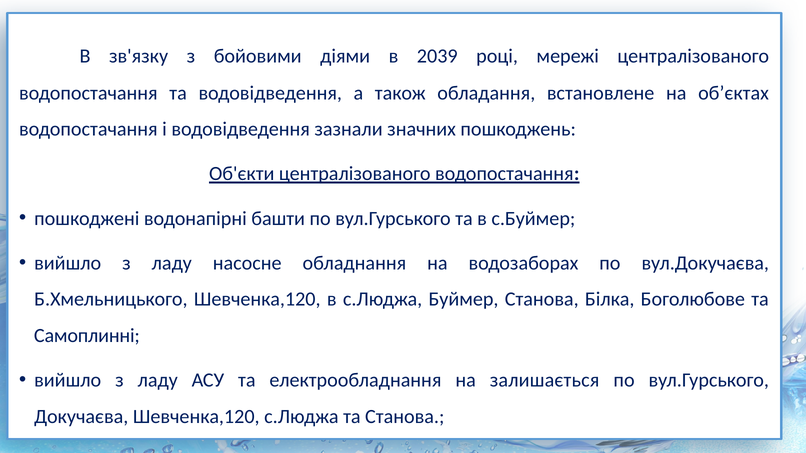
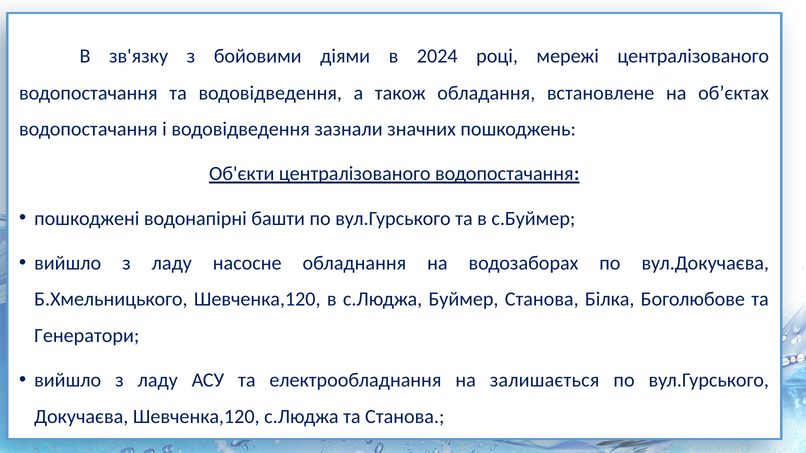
2039: 2039 -> 2024
Самоплинні: Самоплинні -> Генератори
